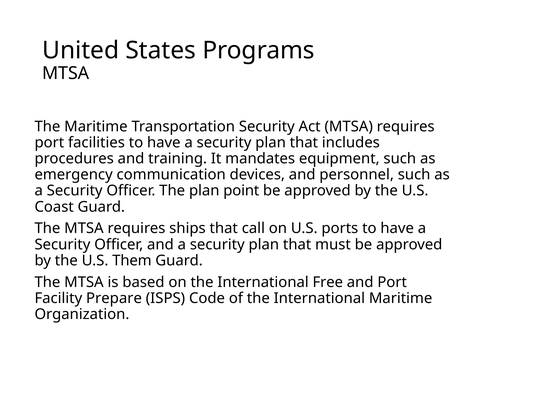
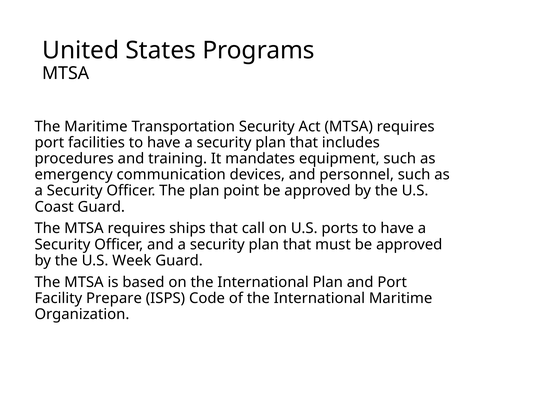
Them: Them -> Week
International Free: Free -> Plan
